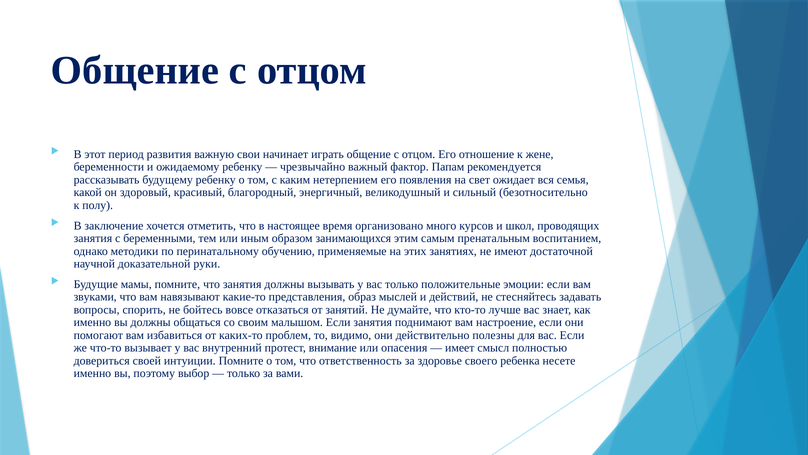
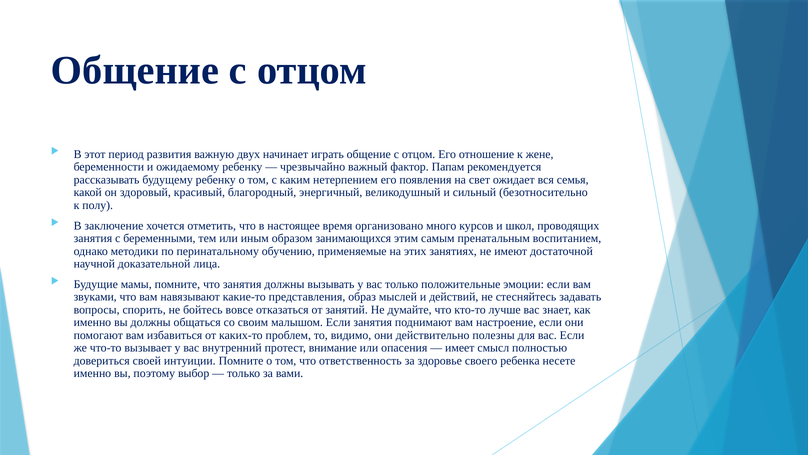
свои: свои -> двух
руки: руки -> лица
